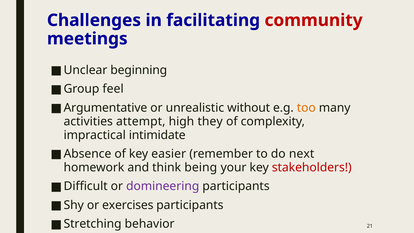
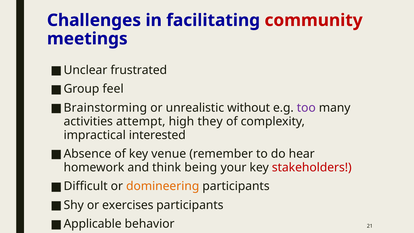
beginning: beginning -> frustrated
Argumentative: Argumentative -> Brainstorming
too colour: orange -> purple
intimidate: intimidate -> interested
easier: easier -> venue
next: next -> hear
domineering colour: purple -> orange
Stretching: Stretching -> Applicable
